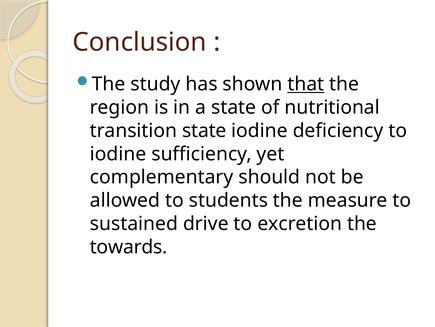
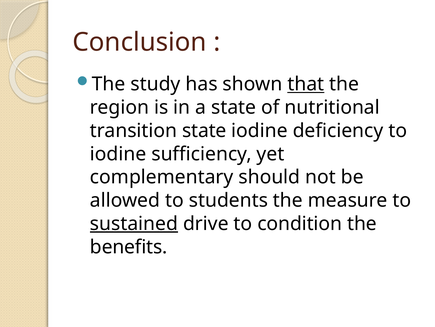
sustained underline: none -> present
excretion: excretion -> condition
towards: towards -> benefits
